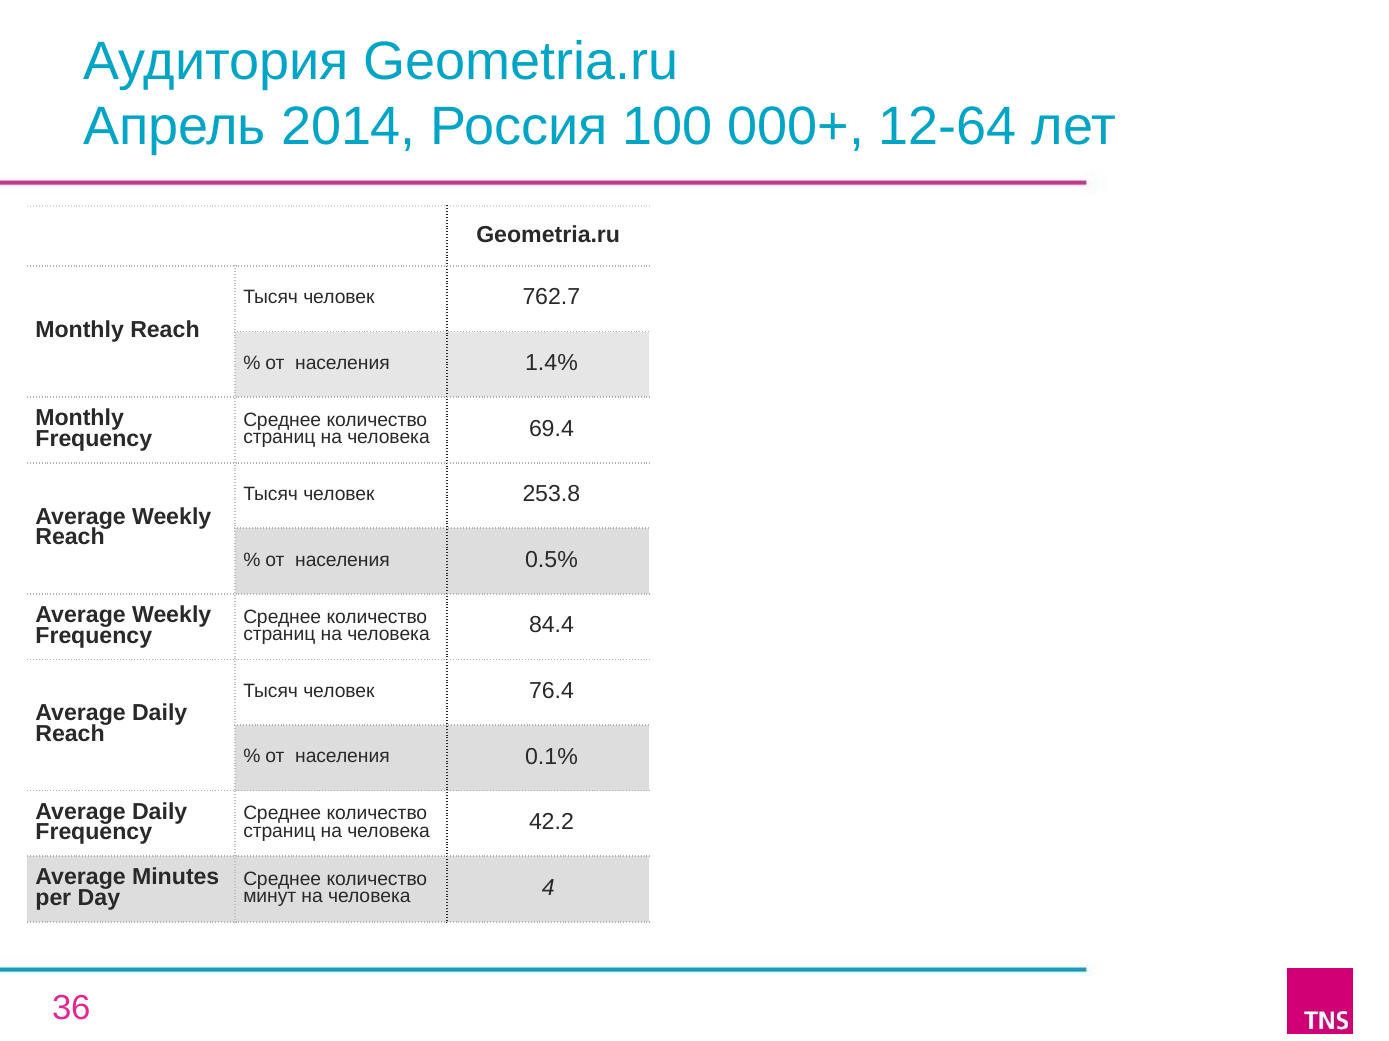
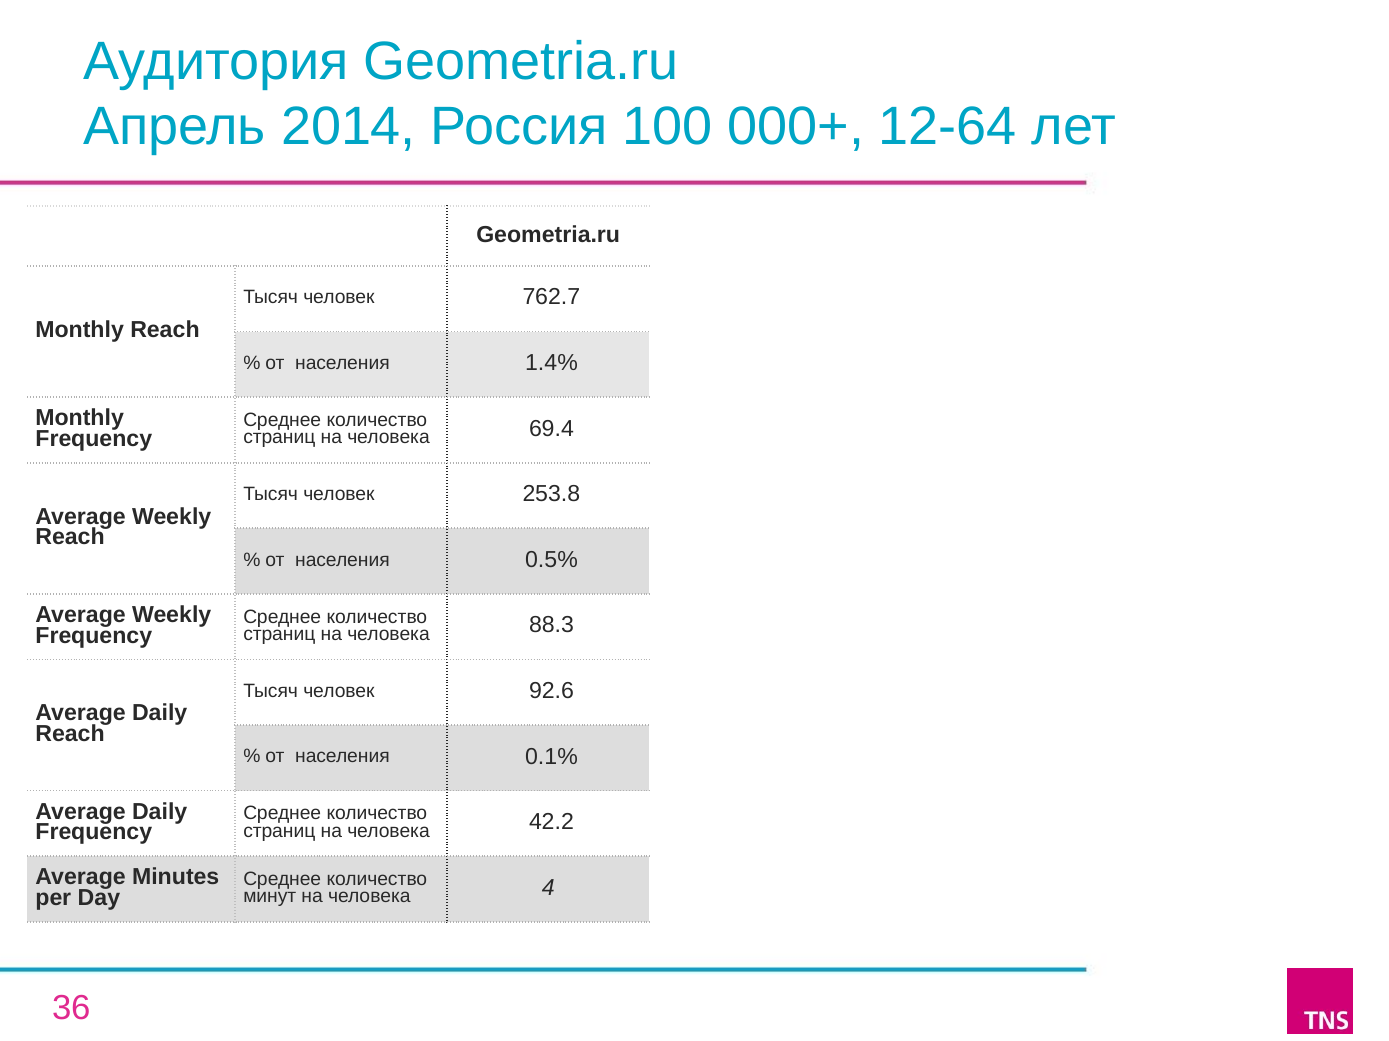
84.4: 84.4 -> 88.3
76.4: 76.4 -> 92.6
